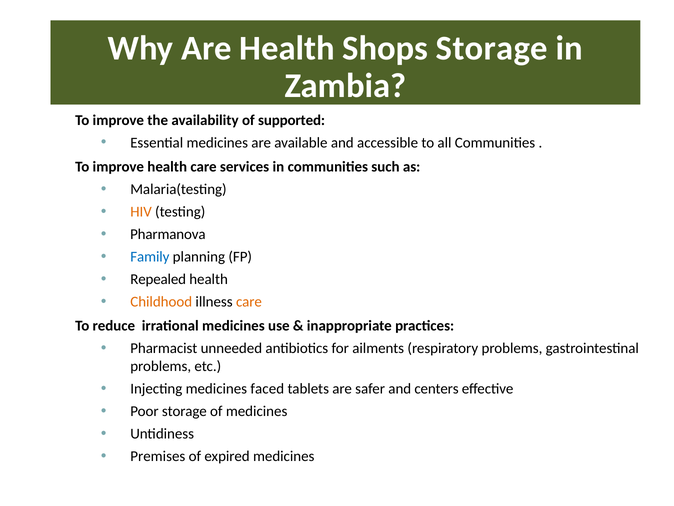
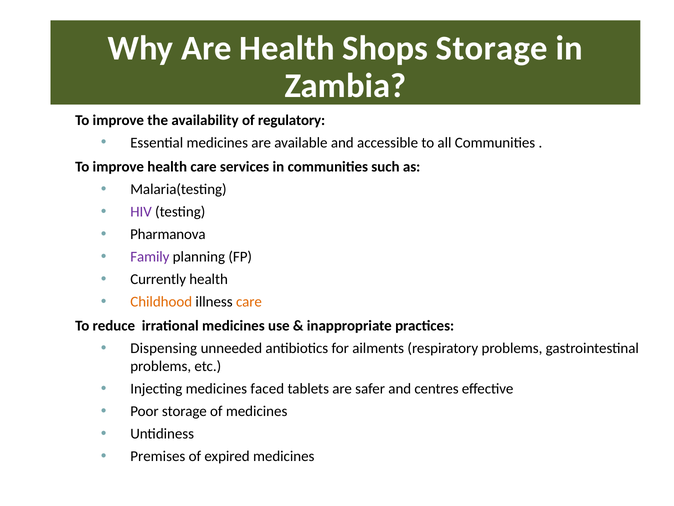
supported: supported -> regulatory
HIV colour: orange -> purple
Family colour: blue -> purple
Repealed: Repealed -> Currently
Pharmacist: Pharmacist -> Dispensing
centers: centers -> centres
